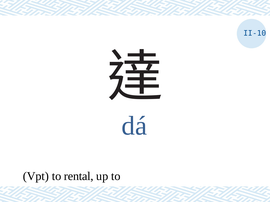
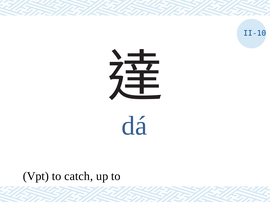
rental: rental -> catch
